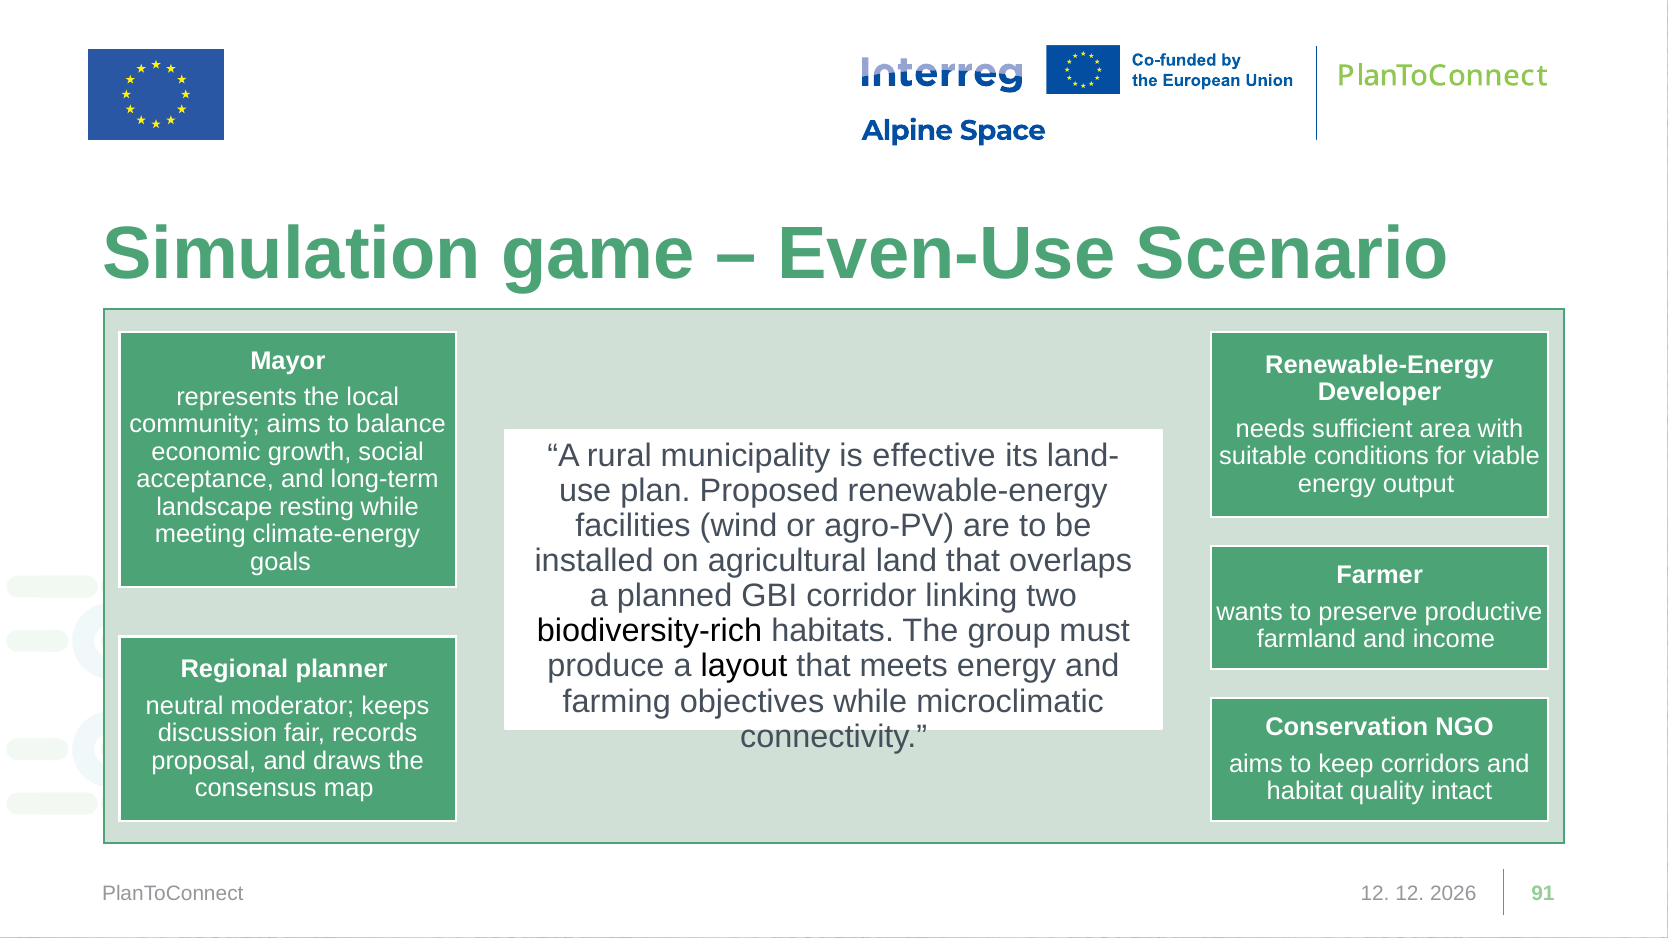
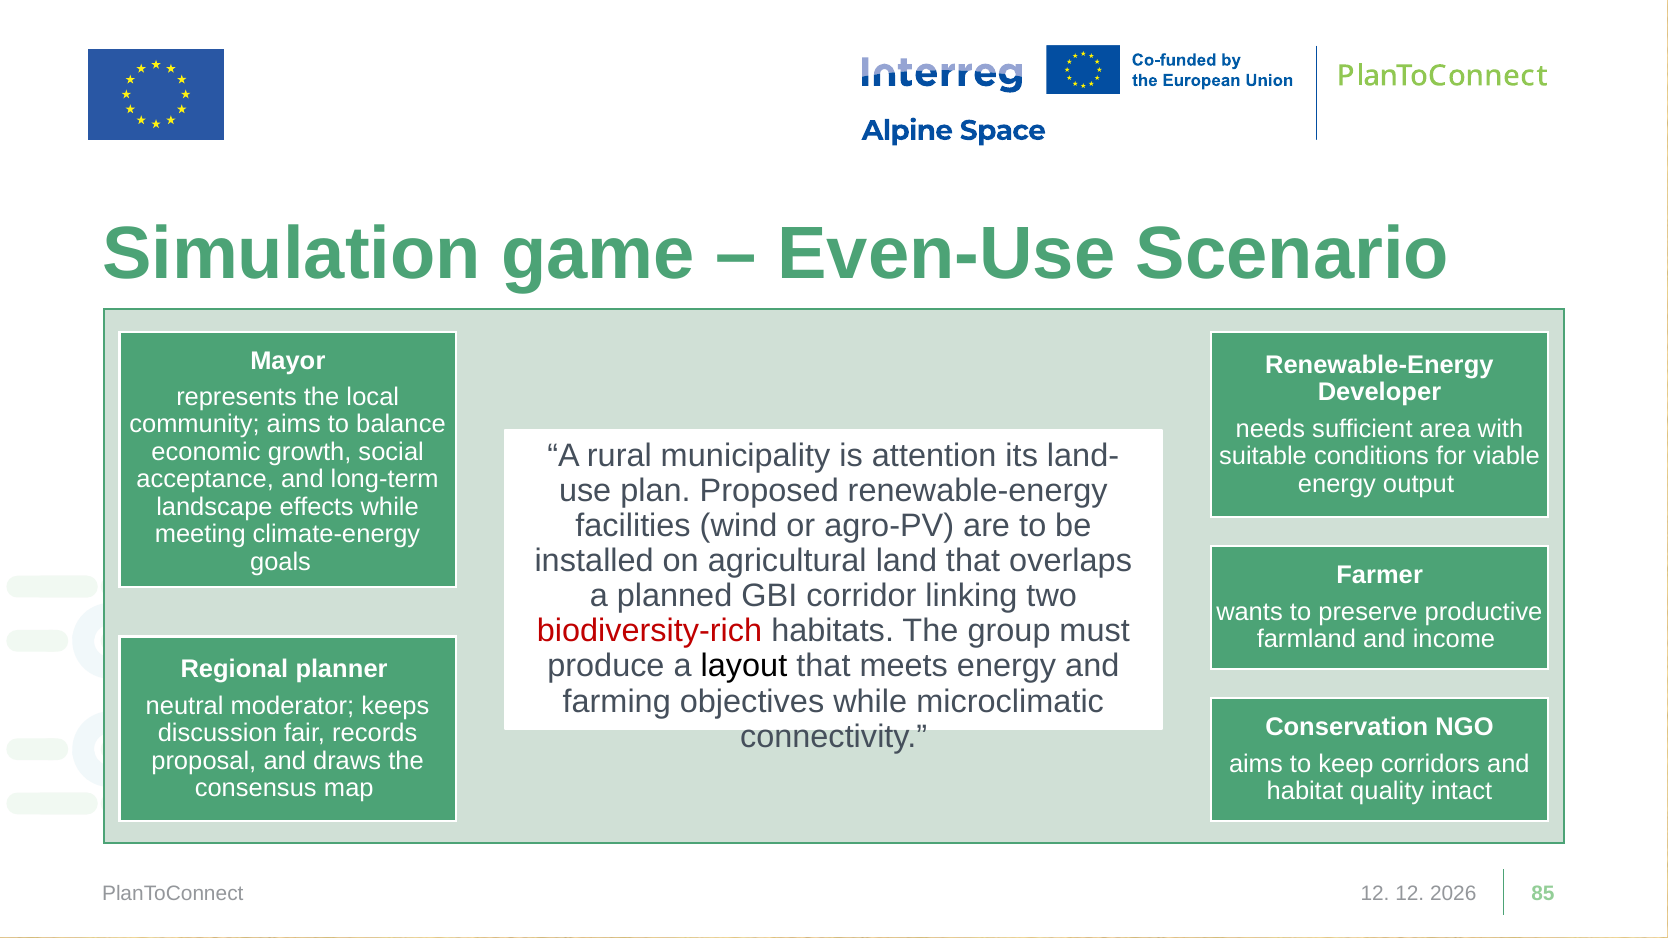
effective: effective -> attention
resting: resting -> effects
biodiversity-rich colour: black -> red
91: 91 -> 85
